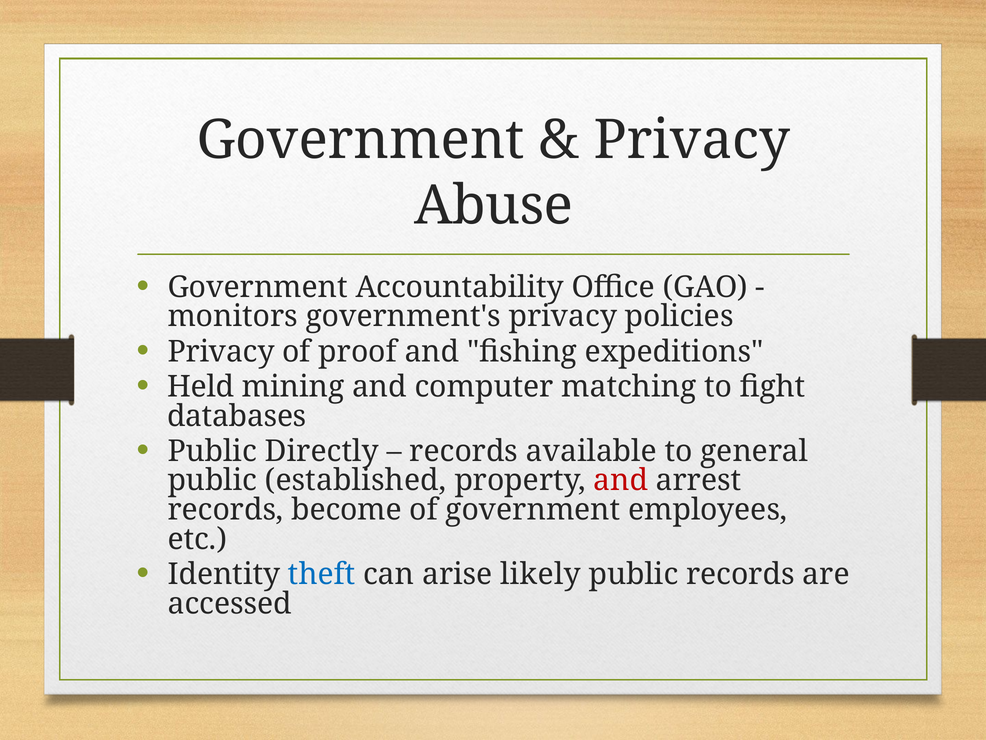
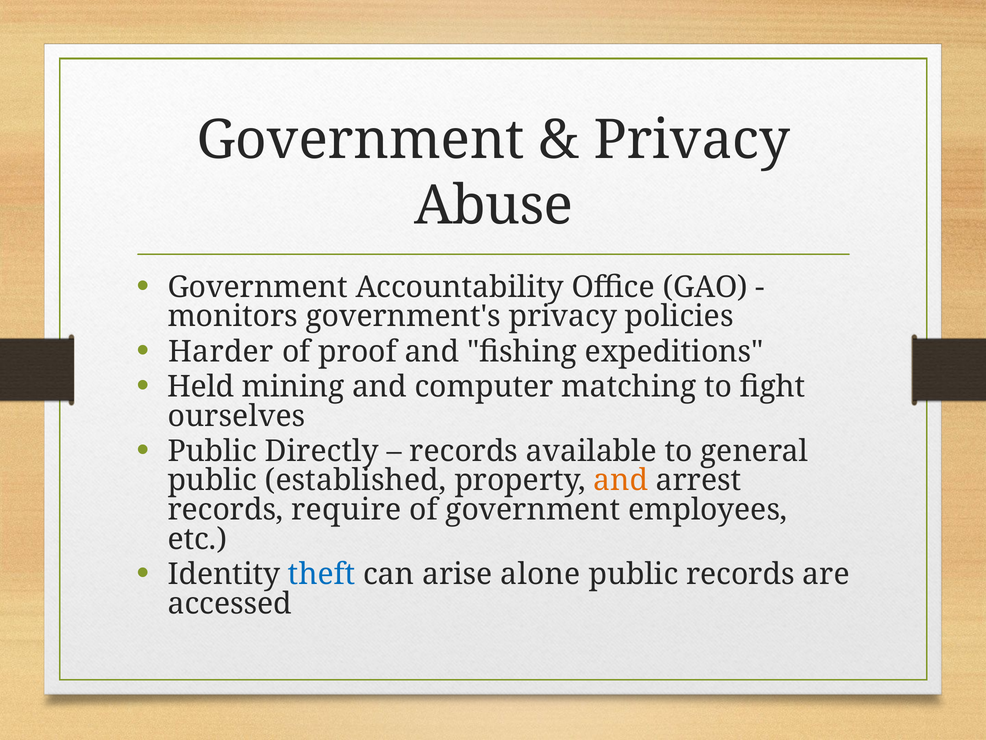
Privacy at (221, 351): Privacy -> Harder
databases: databases -> ourselves
and at (621, 480) colour: red -> orange
become: become -> require
likely: likely -> alone
